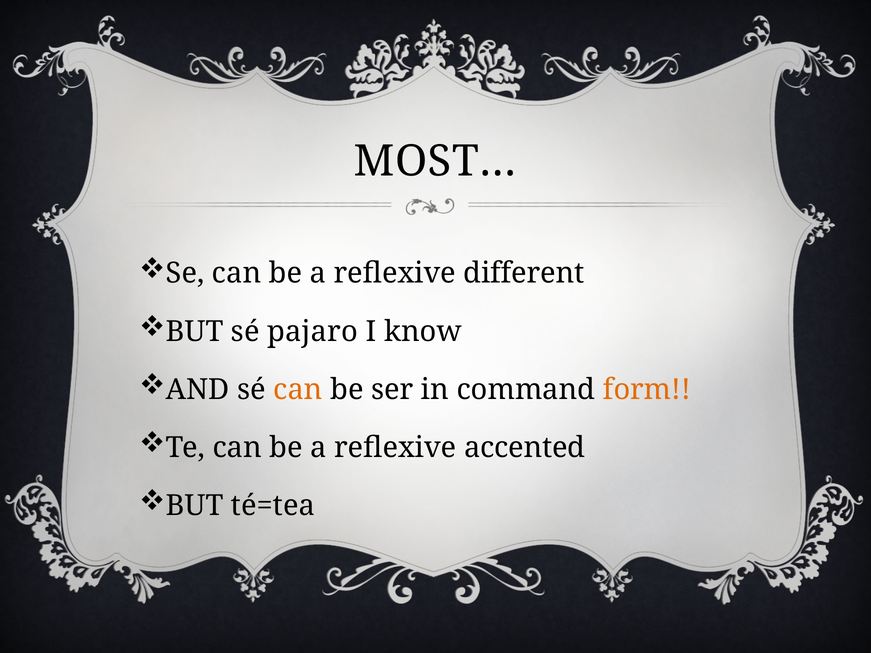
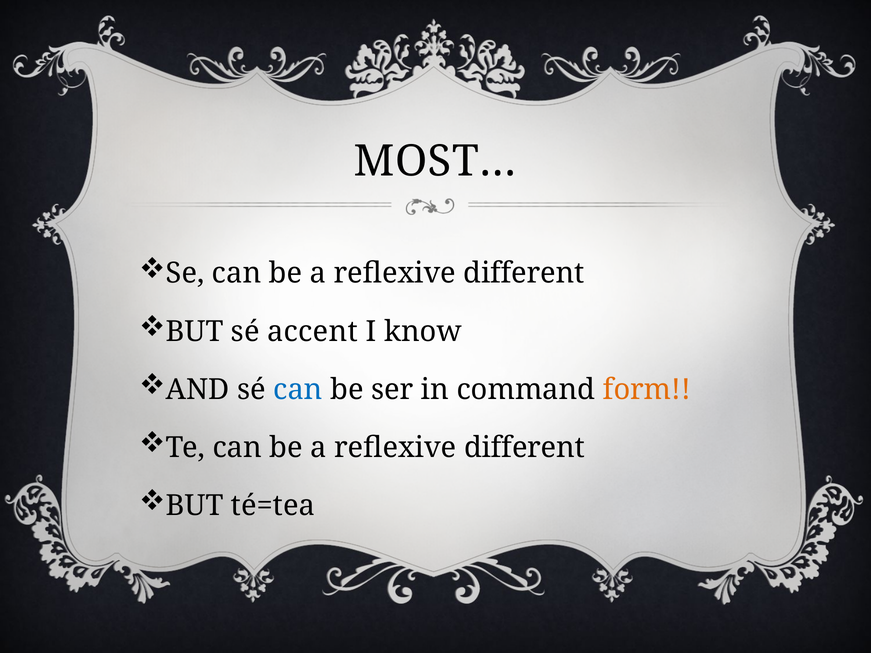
pajaro: pajaro -> accent
can at (298, 390) colour: orange -> blue
accented at (525, 448): accented -> different
